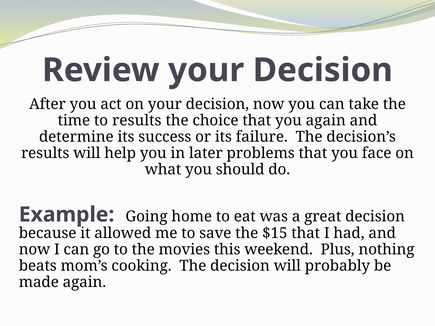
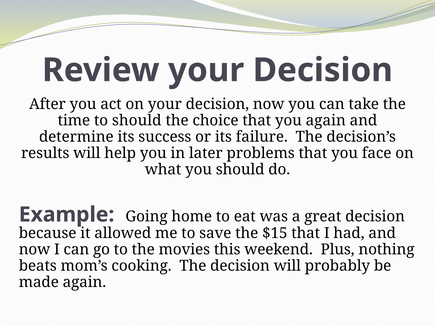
to results: results -> should
